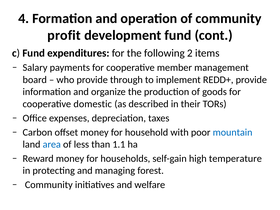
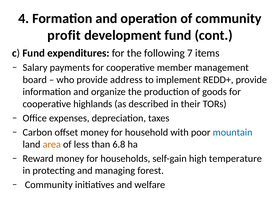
2: 2 -> 7
through: through -> address
domestic: domestic -> highlands
area colour: blue -> orange
1.1: 1.1 -> 6.8
